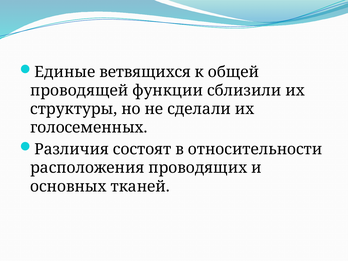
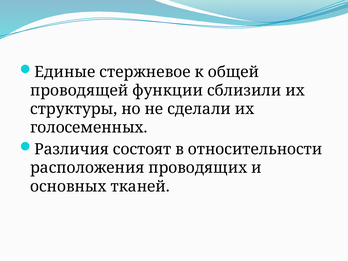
ветвящихся: ветвящихся -> стержневое
